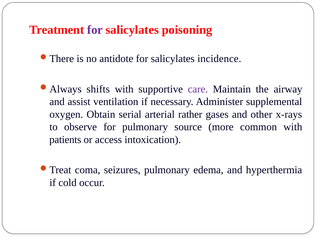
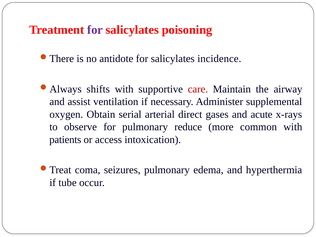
care colour: purple -> red
rather: rather -> direct
other: other -> acute
source: source -> reduce
cold: cold -> tube
